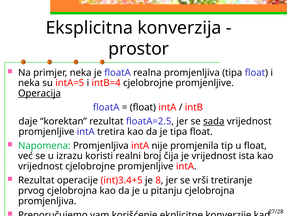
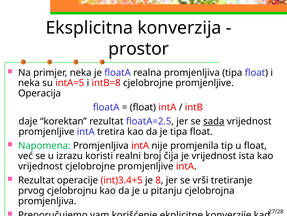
intB=4: intB=4 -> intB=8
Operacija underline: present -> none
prvog cjelobrojna: cjelobrojna -> cjelobrojnu
